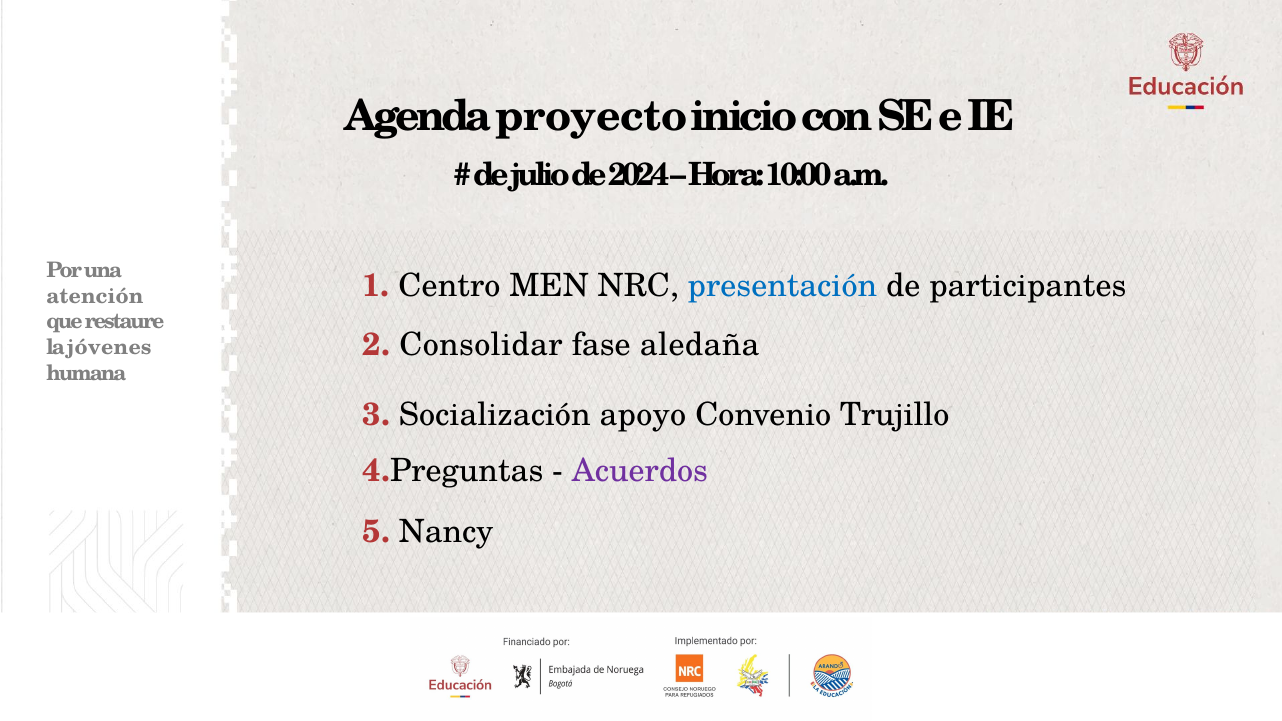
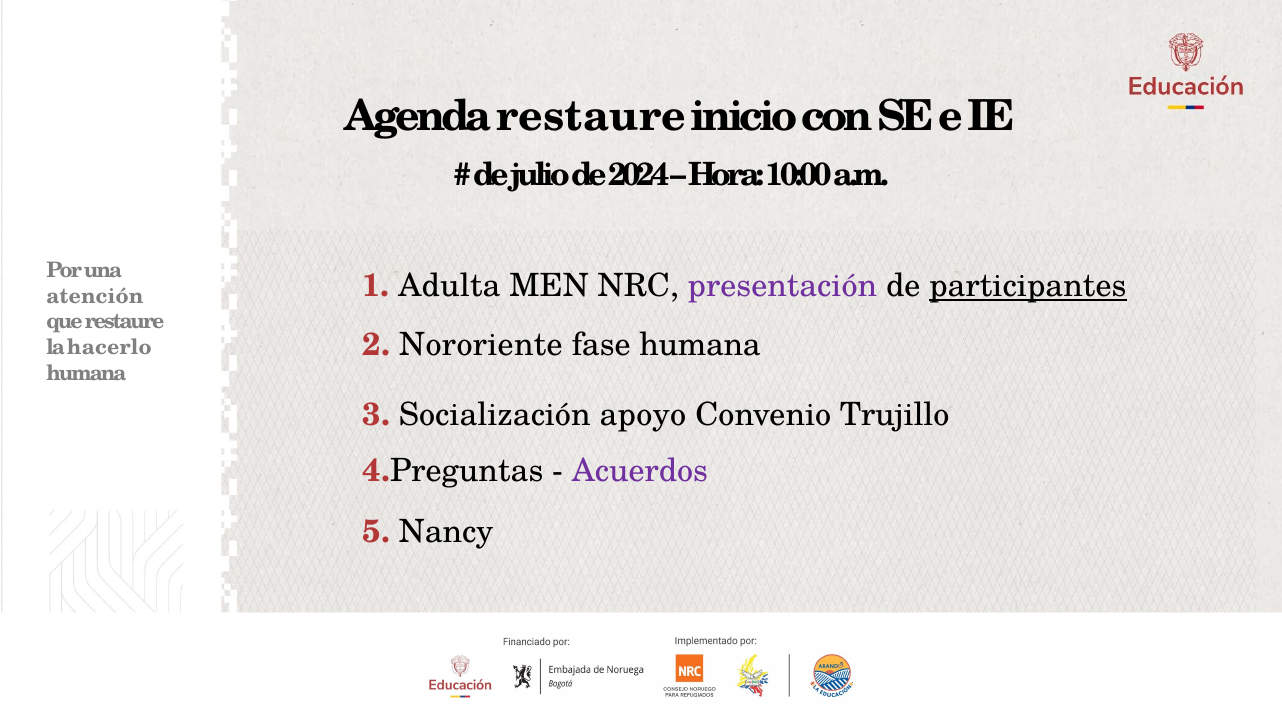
Agenda proyecto: proyecto -> restaure
Centro: Centro -> Adulta
presentación colour: blue -> purple
participantes underline: none -> present
Consolidar: Consolidar -> Nororiente
fase aledaña: aledaña -> humana
jóvenes: jóvenes -> hacerlo
